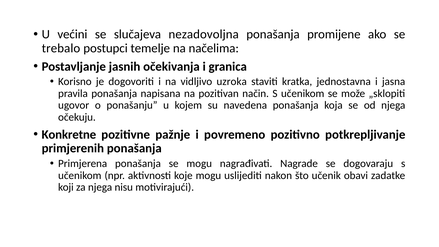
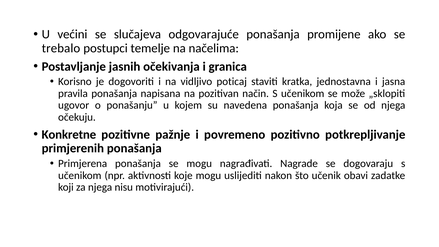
nezadovoljna: nezadovoljna -> odgovarajuće
uzroka: uzroka -> poticaj
